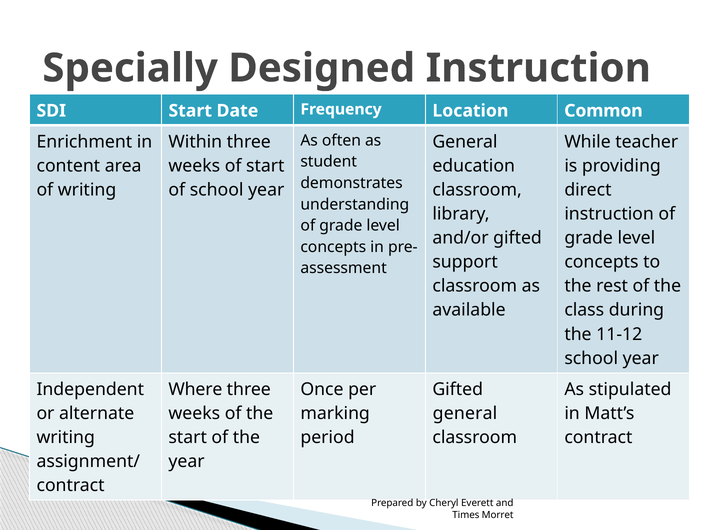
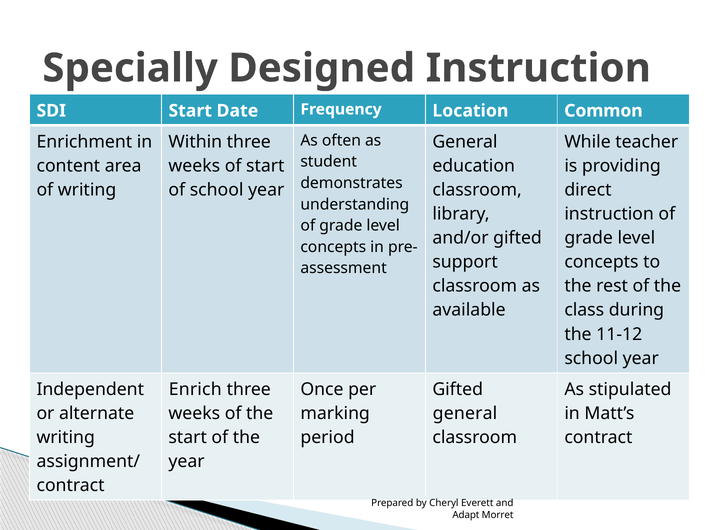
Where: Where -> Enrich
Times: Times -> Adapt
